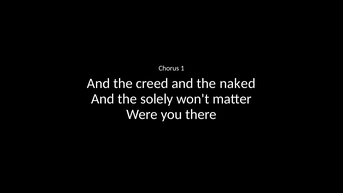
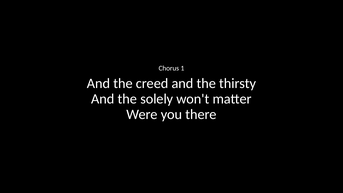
naked: naked -> thirsty
